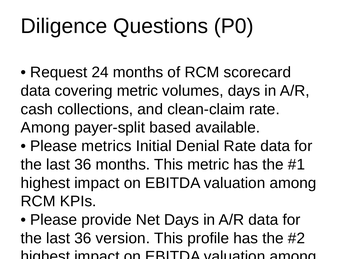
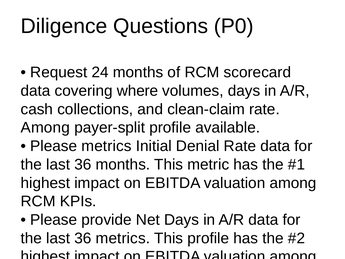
covering metric: metric -> where
payer-split based: based -> profile
36 version: version -> metrics
